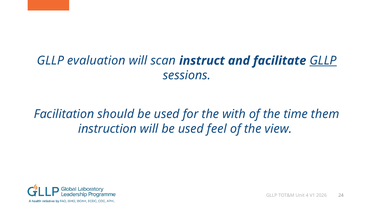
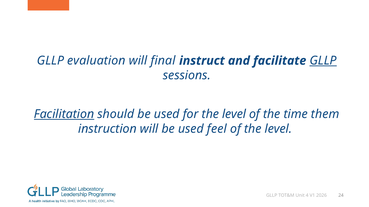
scan: scan -> final
Facilitation underline: none -> present
for the with: with -> level
of the view: view -> level
